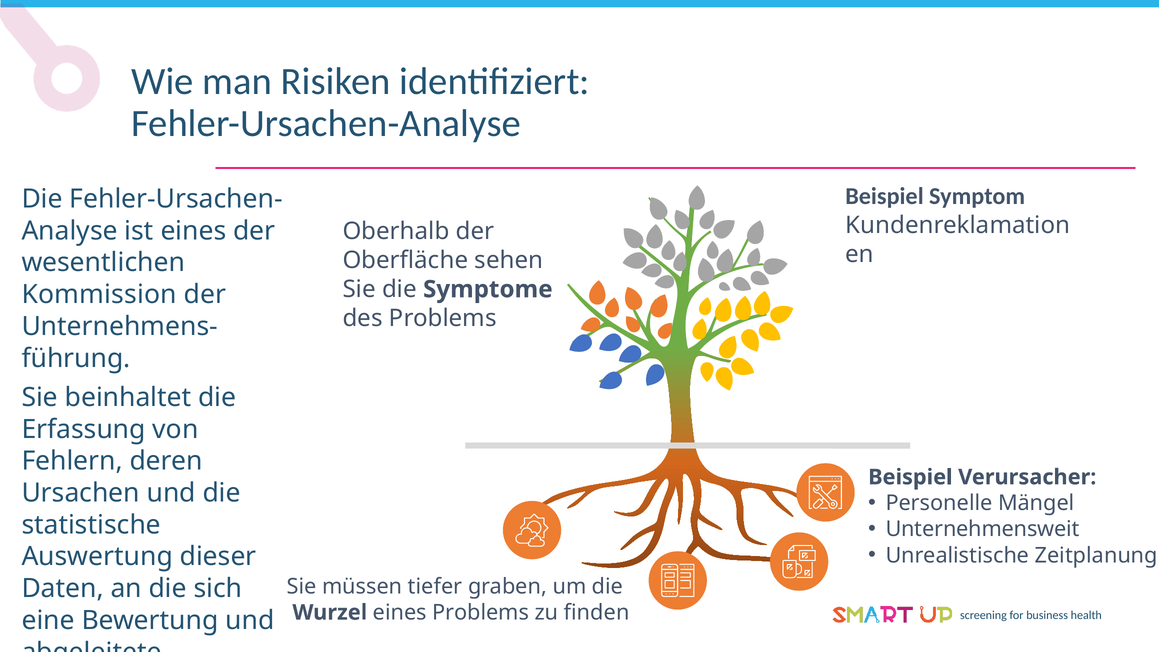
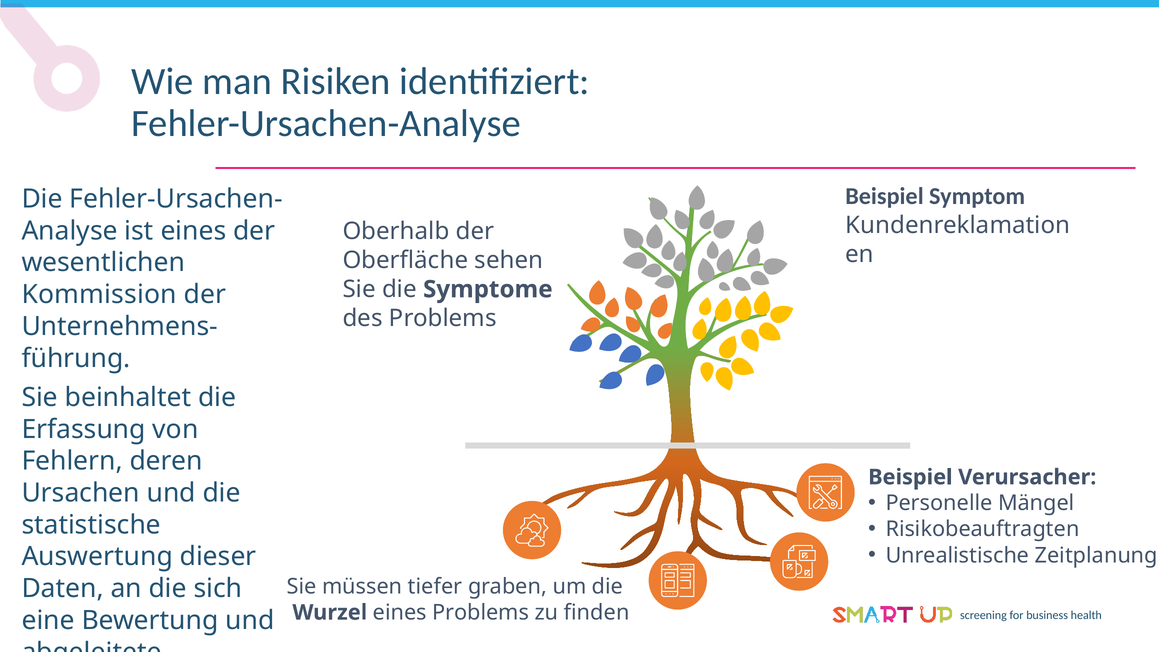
Unternehmensweit: Unternehmensweit -> Risikobeauftragten
